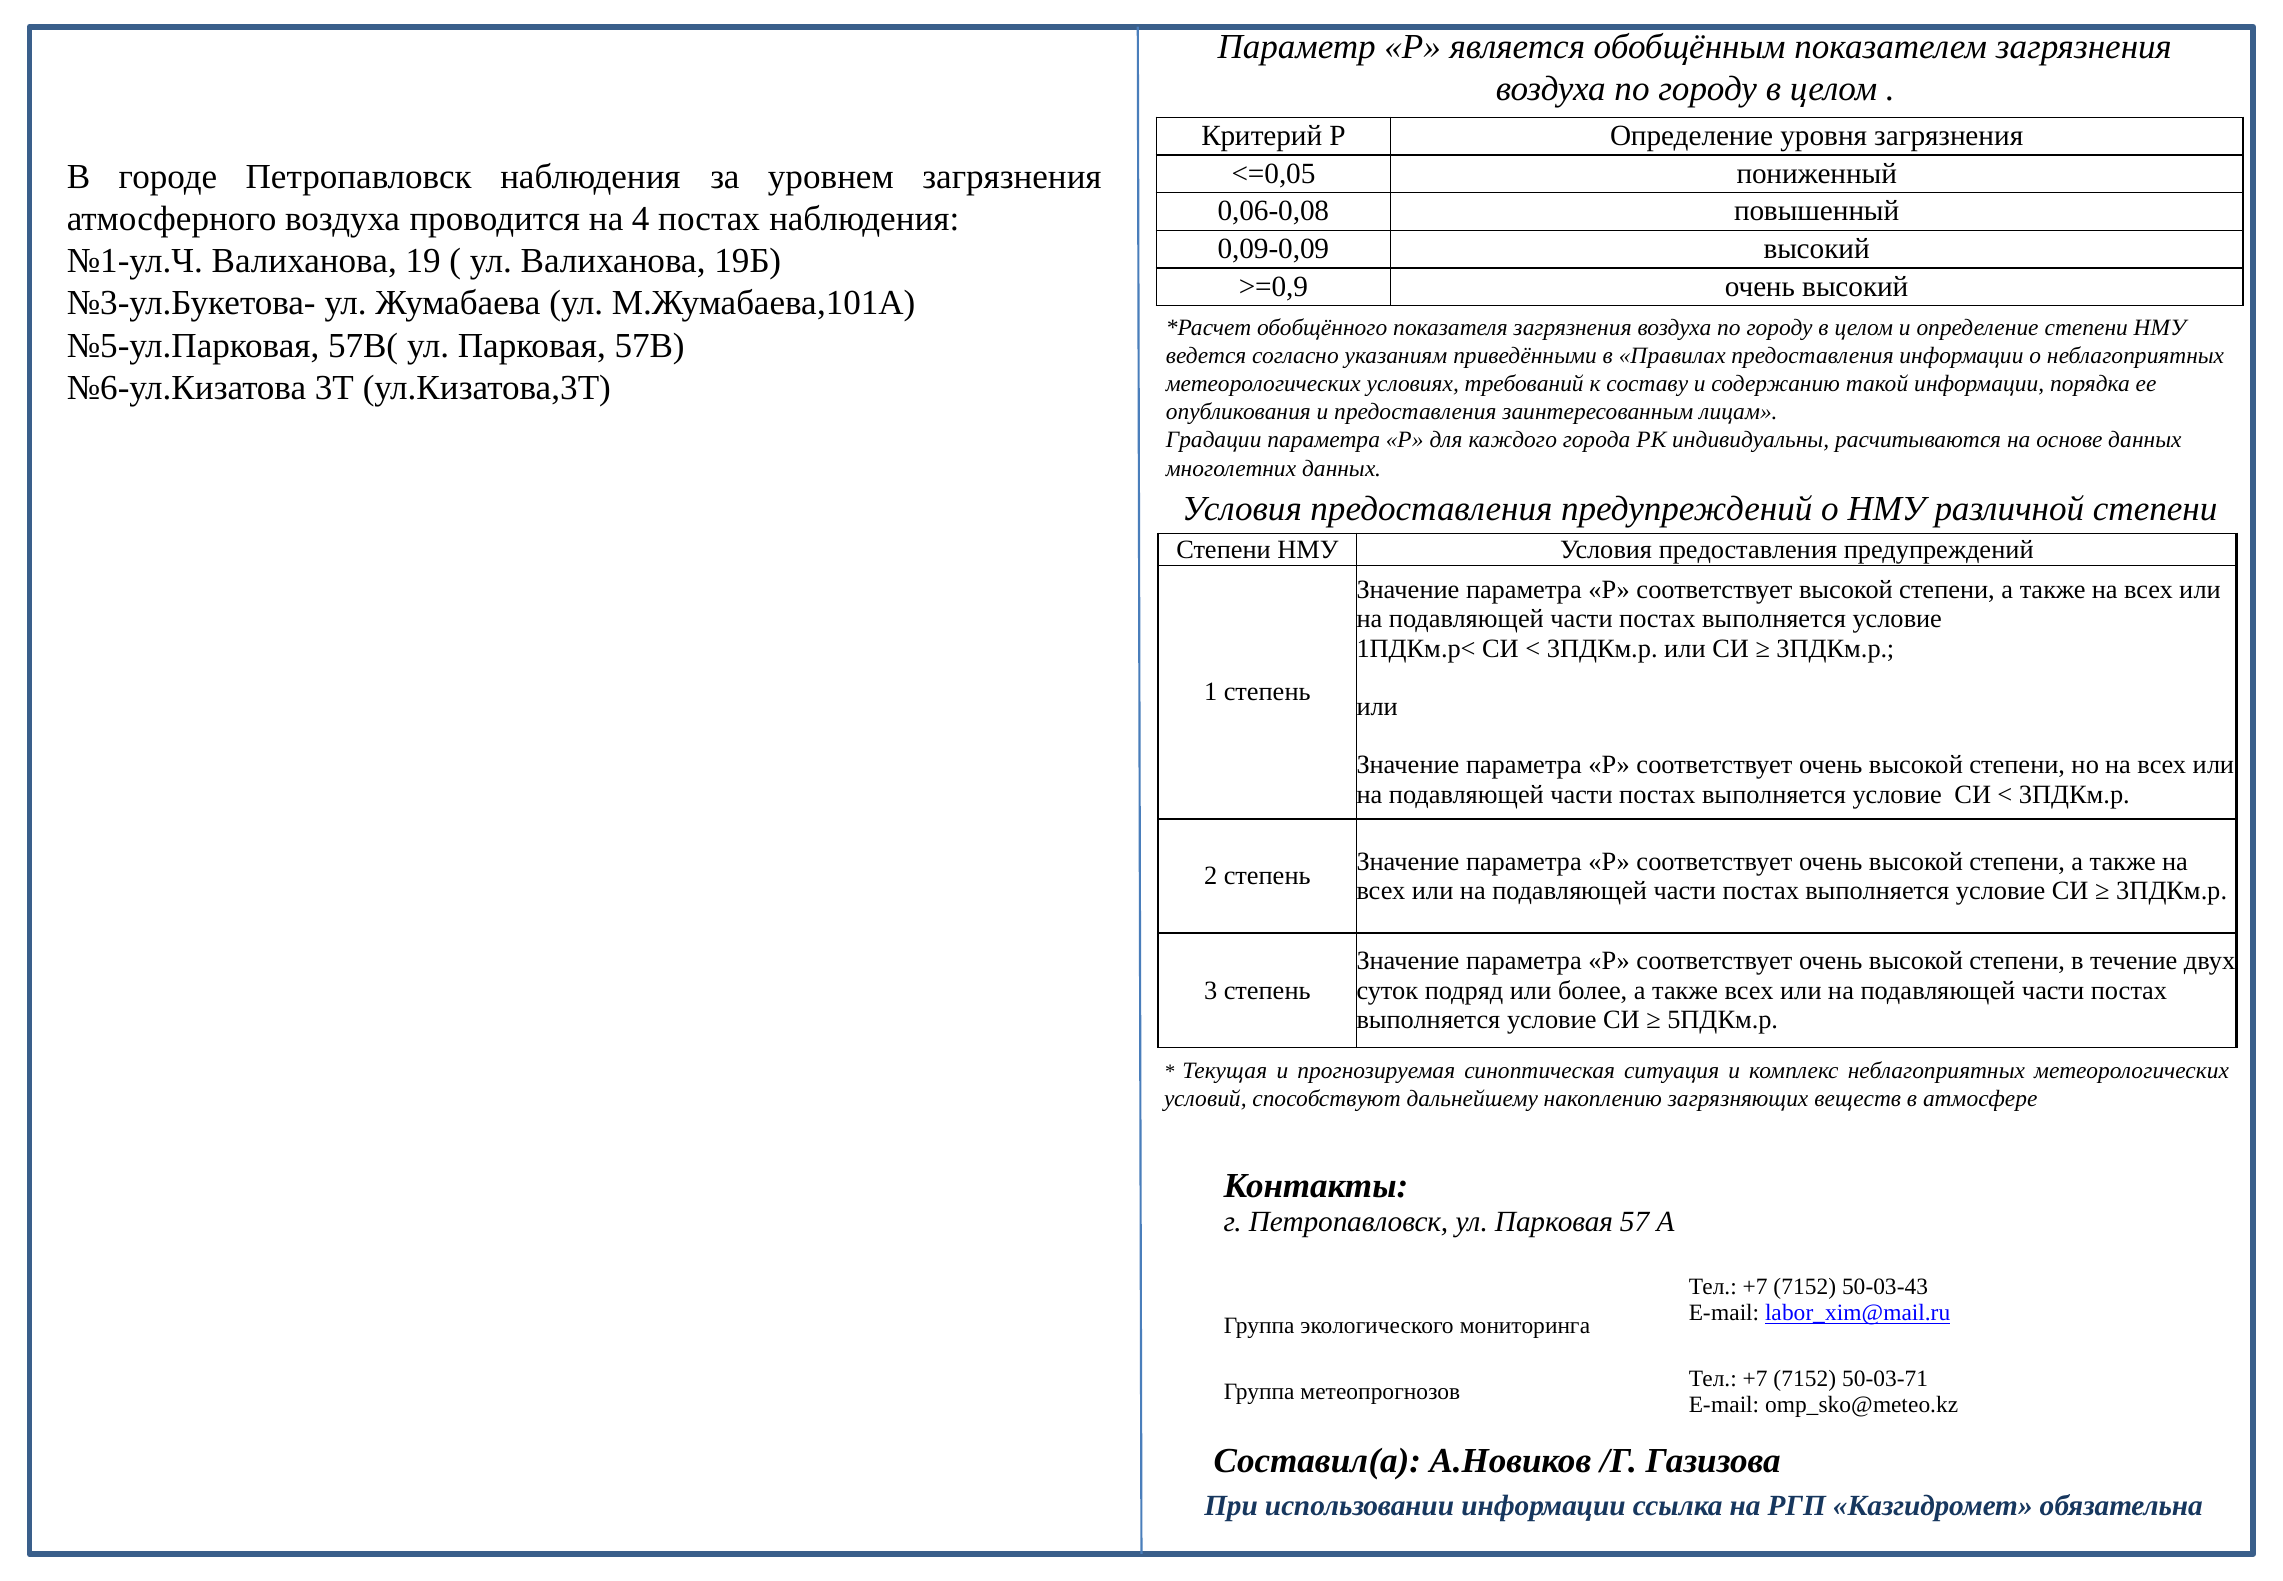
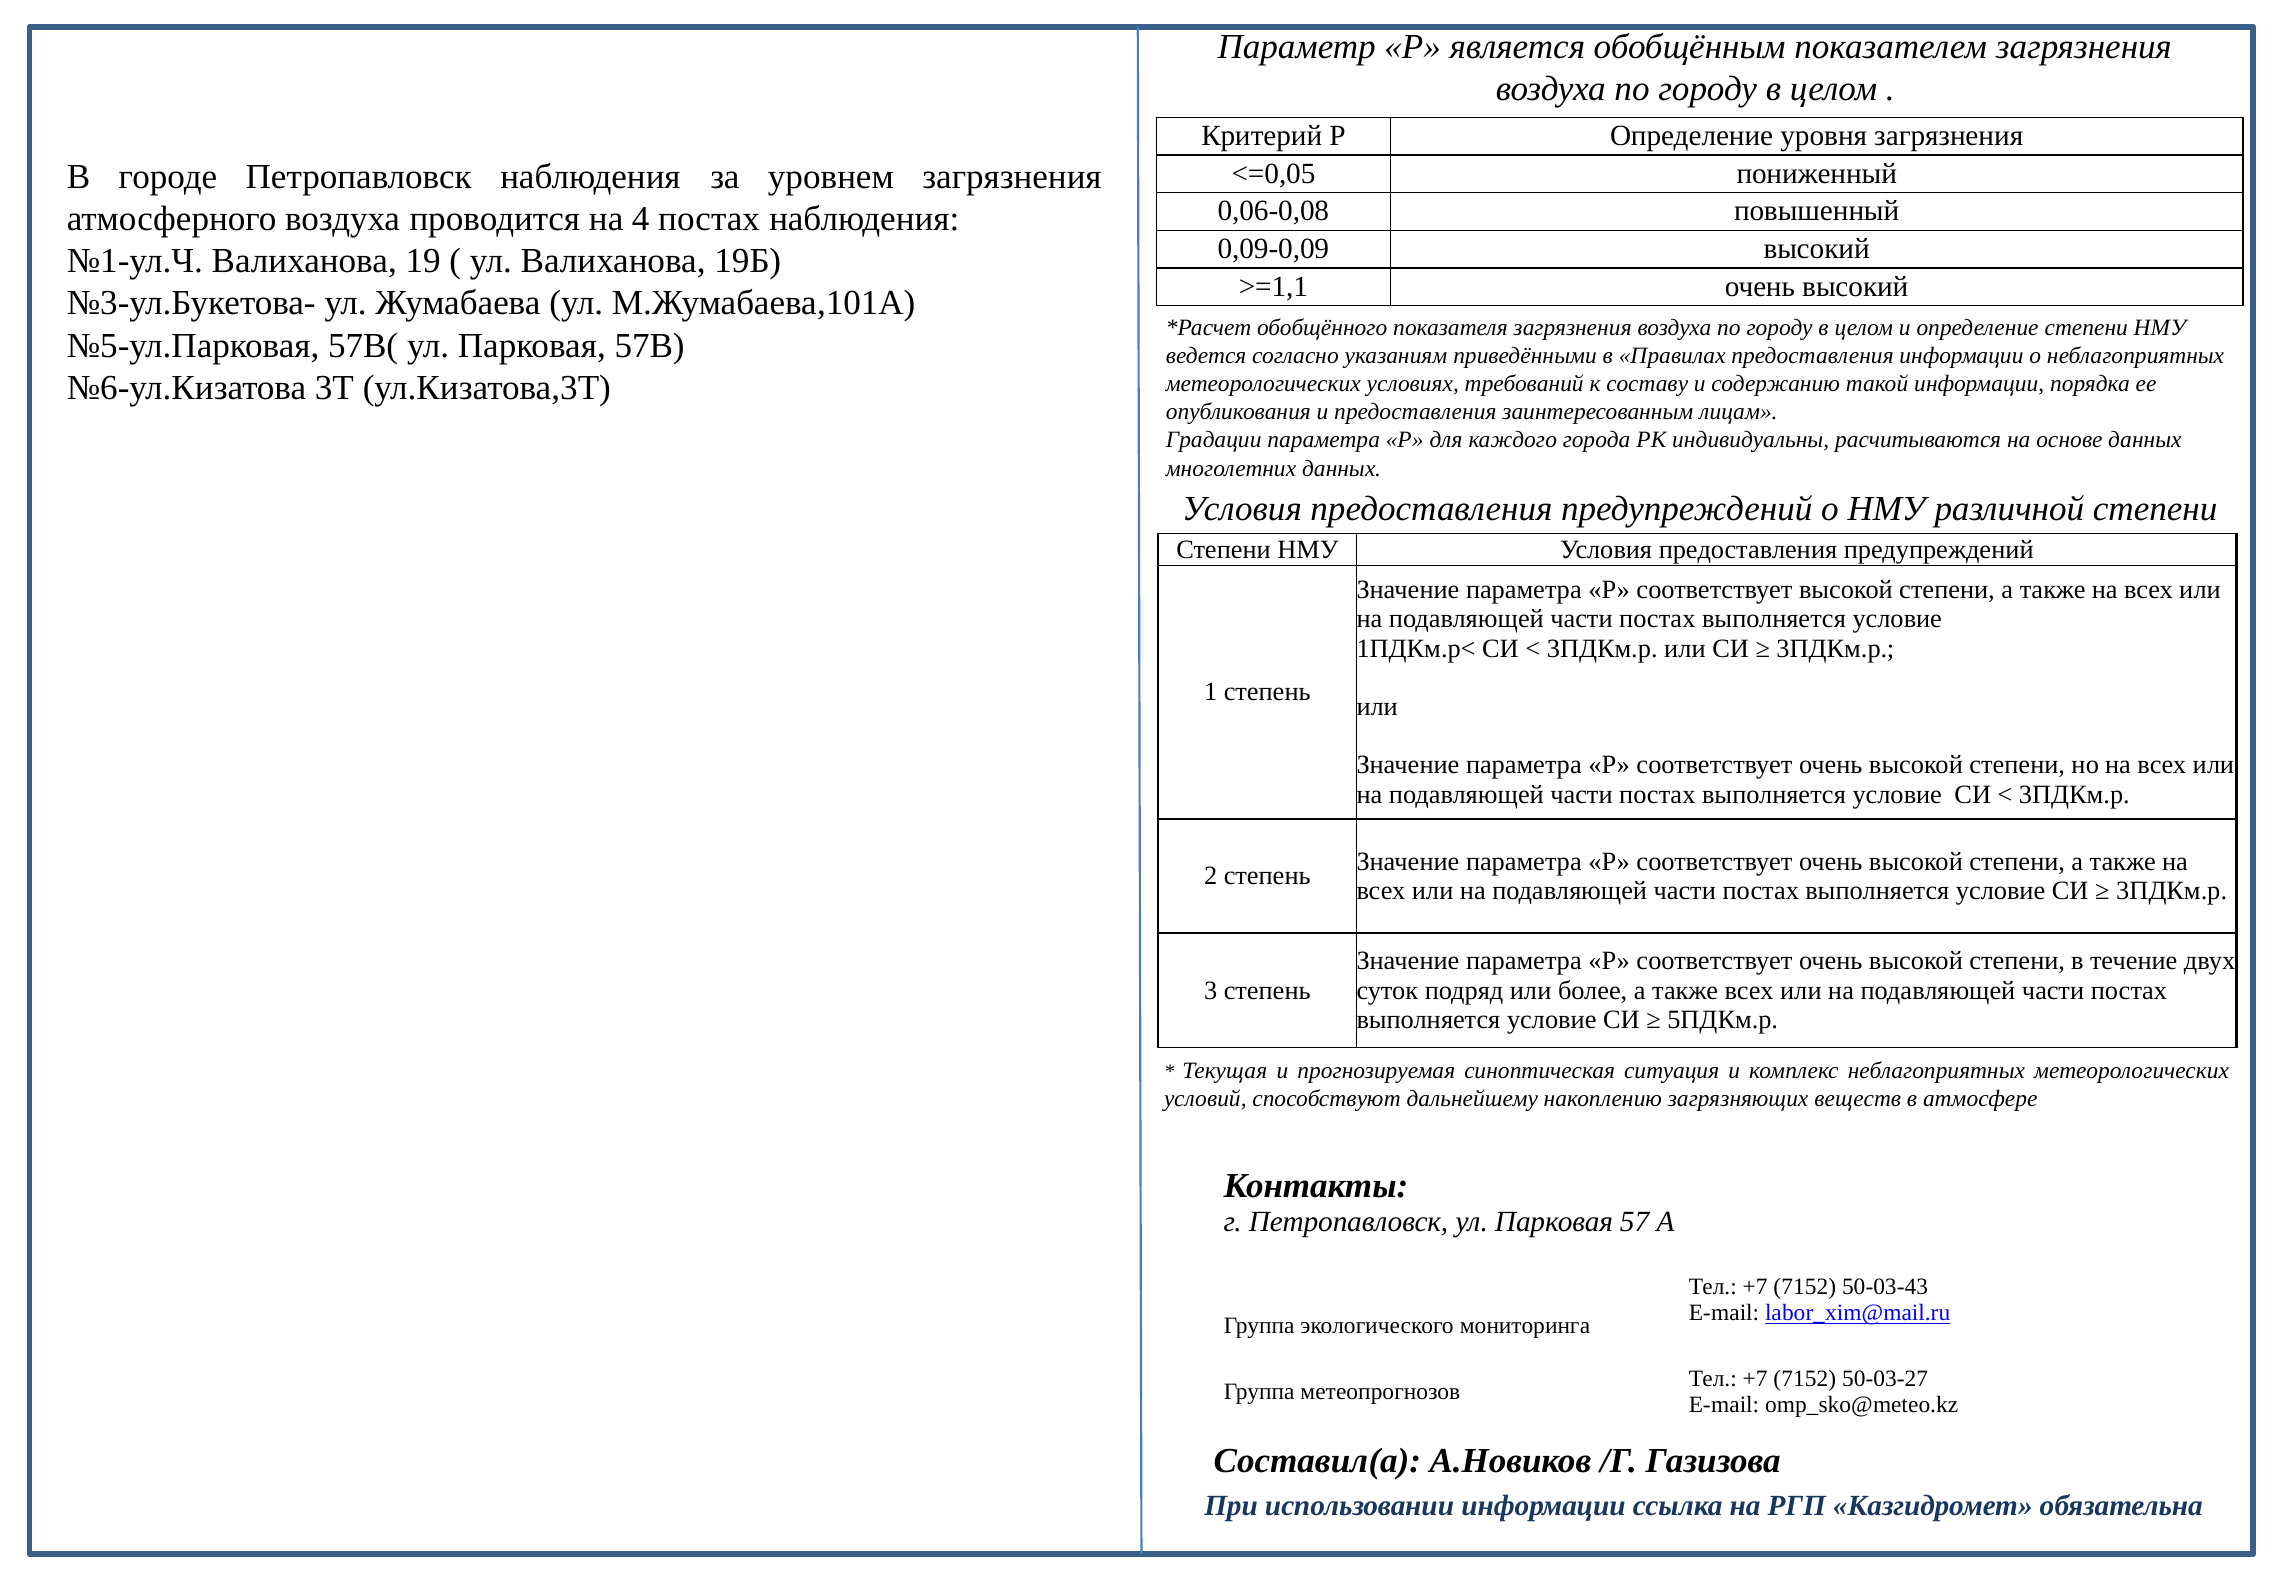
>=0,9: >=0,9 -> >=1,1
50-03-71: 50-03-71 -> 50-03-27
